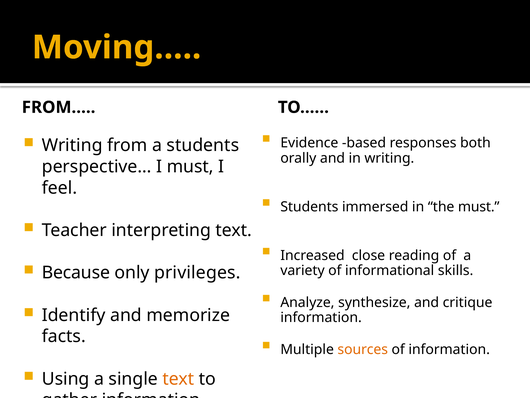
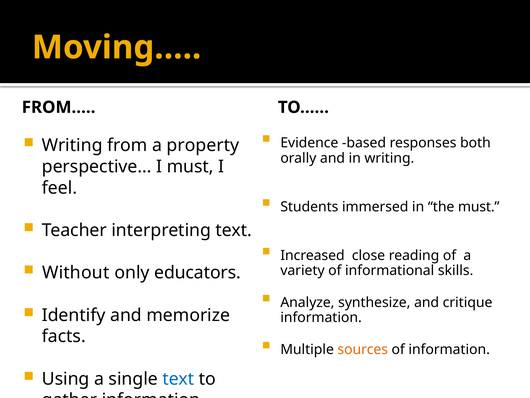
a students: students -> property
Because: Because -> Without
privileges: privileges -> educators
text at (178, 378) colour: orange -> blue
